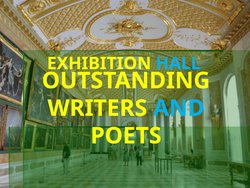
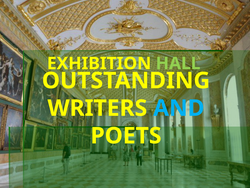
HALL colour: light blue -> light green
